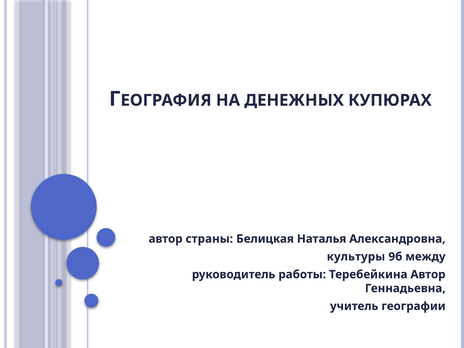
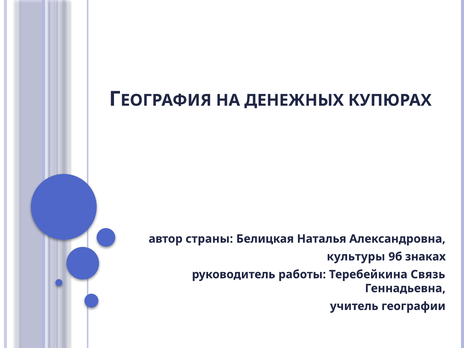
между: между -> знаках
Теребейкина Автор: Автор -> Связь
